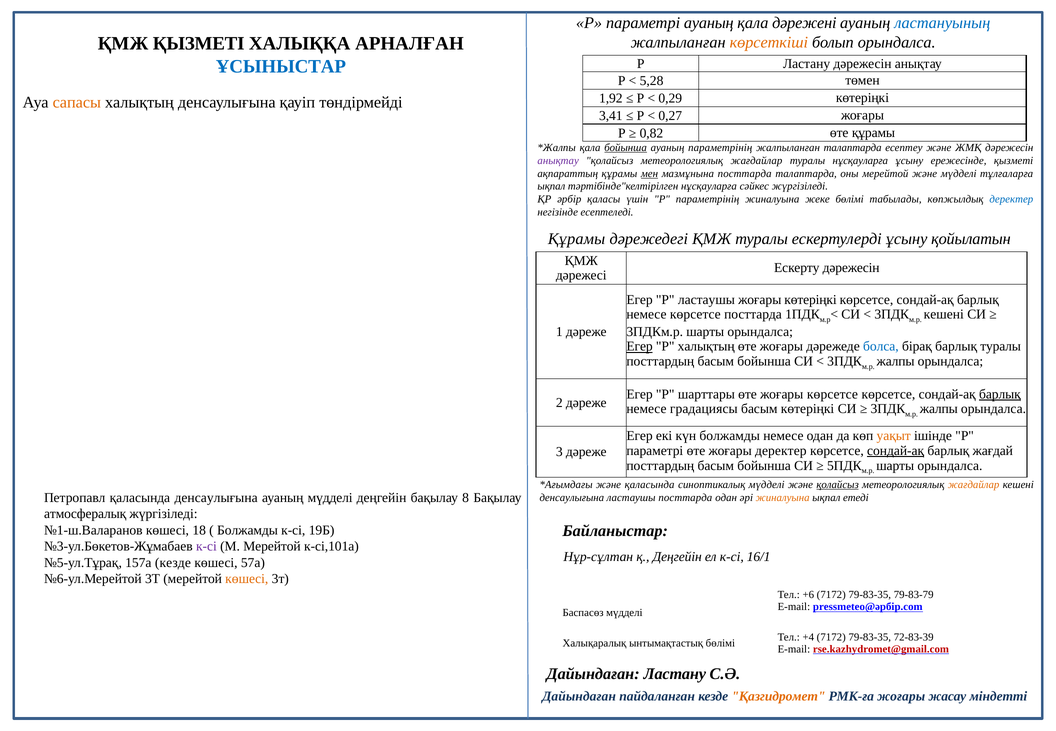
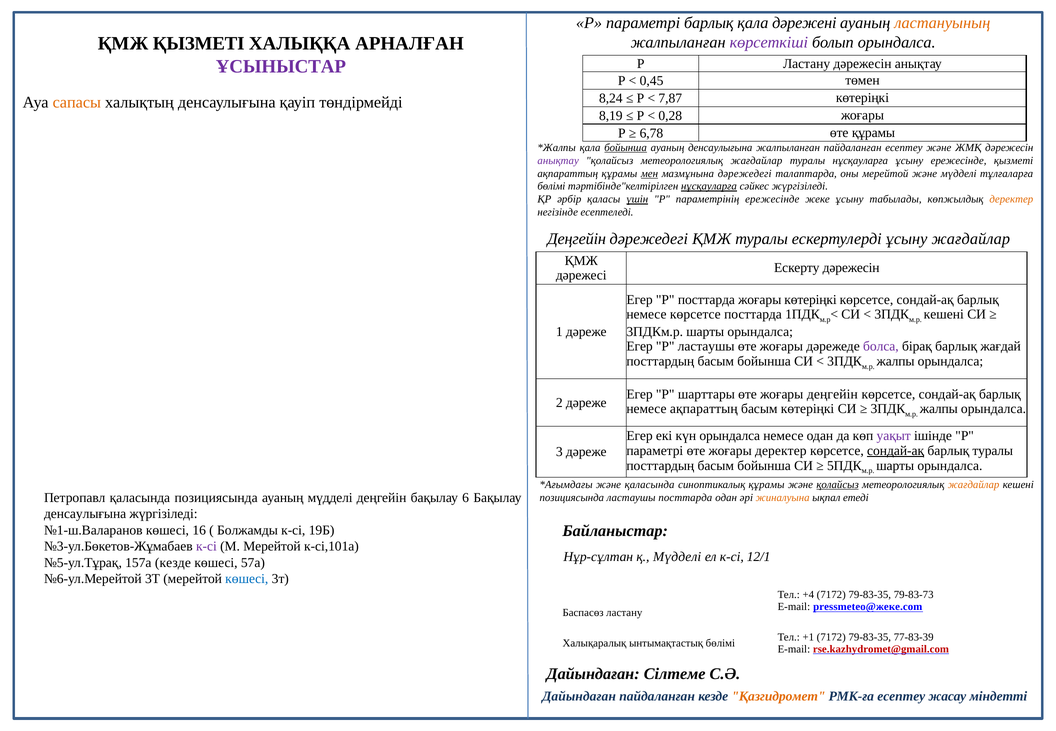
параметрі ауаның: ауаның -> барлық
ластануының colour: blue -> orange
көрсеткіші colour: orange -> purple
ҰСЫНЫСТАР colour: blue -> purple
5,28: 5,28 -> 0,45
1,92: 1,92 -> 8,24
0,29: 0,29 -> 7,87
3,41: 3,41 -> 8,19
0,27: 0,27 -> 0,28
0,82: 0,82 -> 6,78
ауаның параметрінің: параметрінің -> денсаулығына
жалпыланған талаптарда: талаптарда -> пайдаланған
мазмұнына посттарда: посттарда -> дәрежедегі
ықпал at (551, 186): ықпал -> бөлімі
нұсқауларға at (709, 186) underline: none -> present
үшін underline: none -> present
параметрінің жиналуына: жиналуына -> ережесінде
жеке бөлімі: бөлімі -> ұсыну
деректер at (1011, 199) colour: blue -> orange
Құрамы at (577, 239): Құрамы -> Деңгейін
ұсыну қойылатын: қойылатын -> жағдайлар
Р ластаушы: ластаушы -> посттарда
Егер at (640, 347) underline: present -> none
P халықтың: халықтың -> ластаушы
болса colour: blue -> purple
барлық туралы: туралы -> жағдай
жоғары көрсетсе: көрсетсе -> деңгейін
барлық at (1000, 394) underline: present -> none
немесе градациясы: градациясы -> ақпараттың
күн болжамды: болжамды -> орындалса
уақыт colour: orange -> purple
барлық жағдай: жағдай -> туралы
синоптикалық мүдделі: мүдделі -> құрамы
қаласында денсаулығына: денсаулығына -> позициясында
8: 8 -> 6
денсаулығына at (572, 498): денсаулығына -> позициясында
атмосфералық at (85, 514): атмосфералық -> денсаулығына
18: 18 -> 16
қ Деңгейін: Деңгейін -> Мүдделі
16/1: 16/1 -> 12/1
көшесі at (247, 579) colour: orange -> blue
+6: +6 -> +4
79-83-79: 79-83-79 -> 79-83-73
pressmeteo@әрбір.com: pressmeteo@әрбір.com -> pressmeteo@жеке.com
Баспасөз мүдделі: мүдделі -> ластану
+4: +4 -> +1
72-83-39: 72-83-39 -> 77-83-39
Дайындаған Ластану: Ластану -> Сілтеме
РМК-ға жоғары: жоғары -> есептеу
